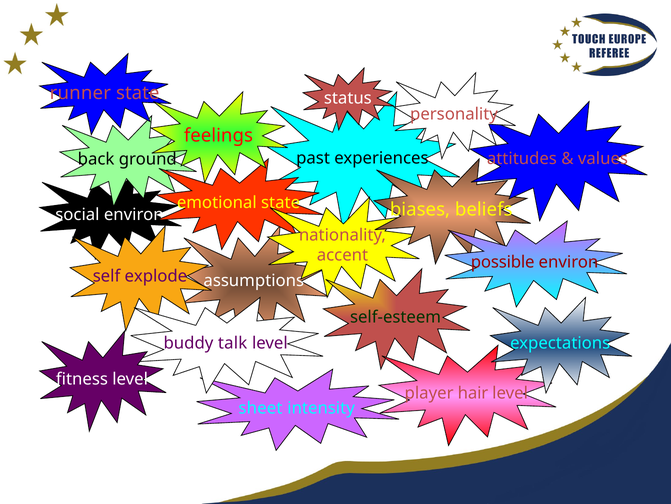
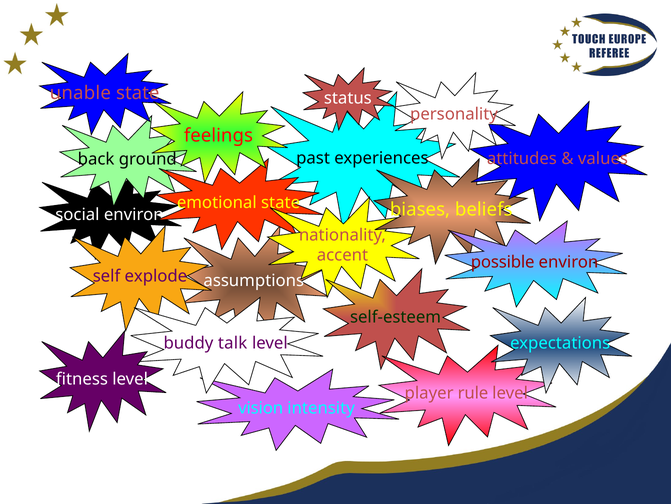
runner: runner -> unable
hair: hair -> rule
sheet: sheet -> vision
